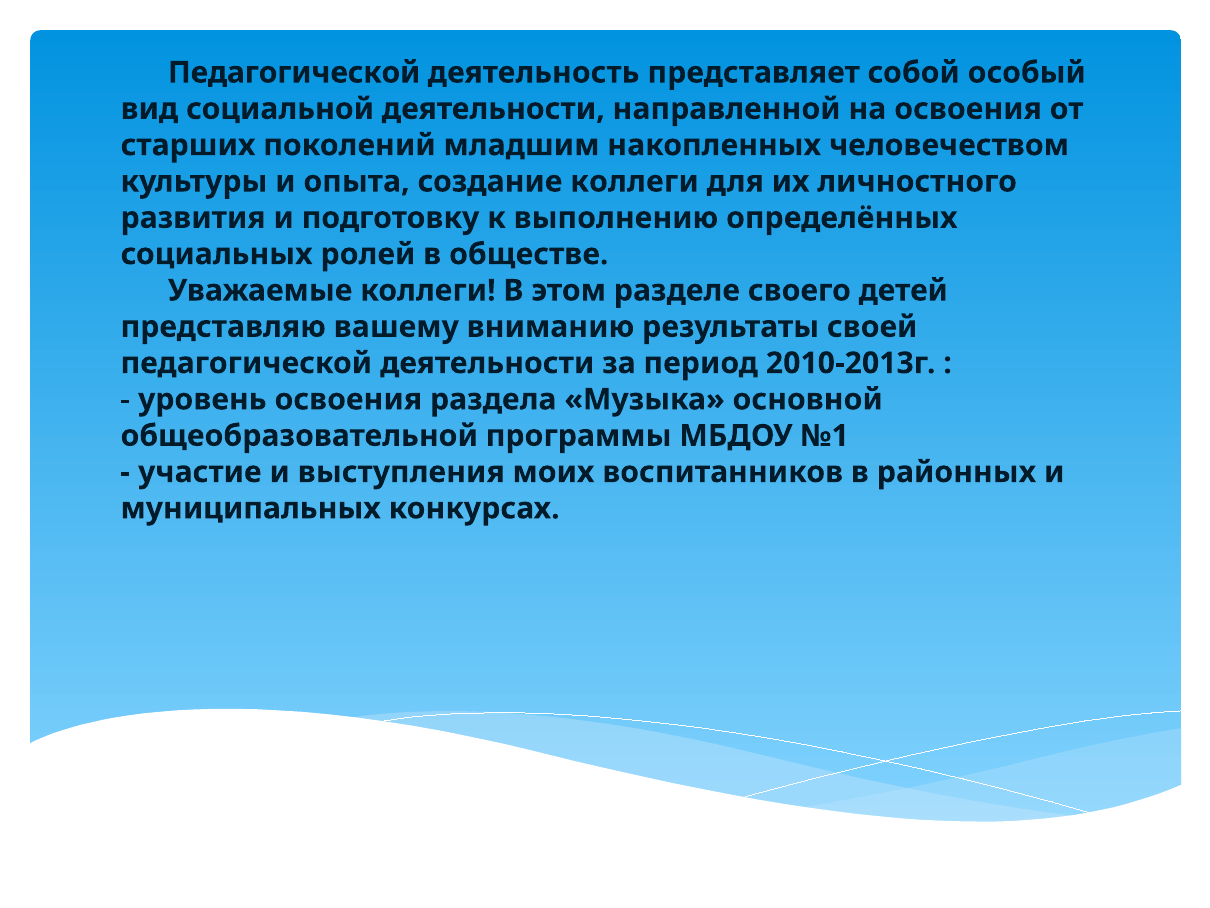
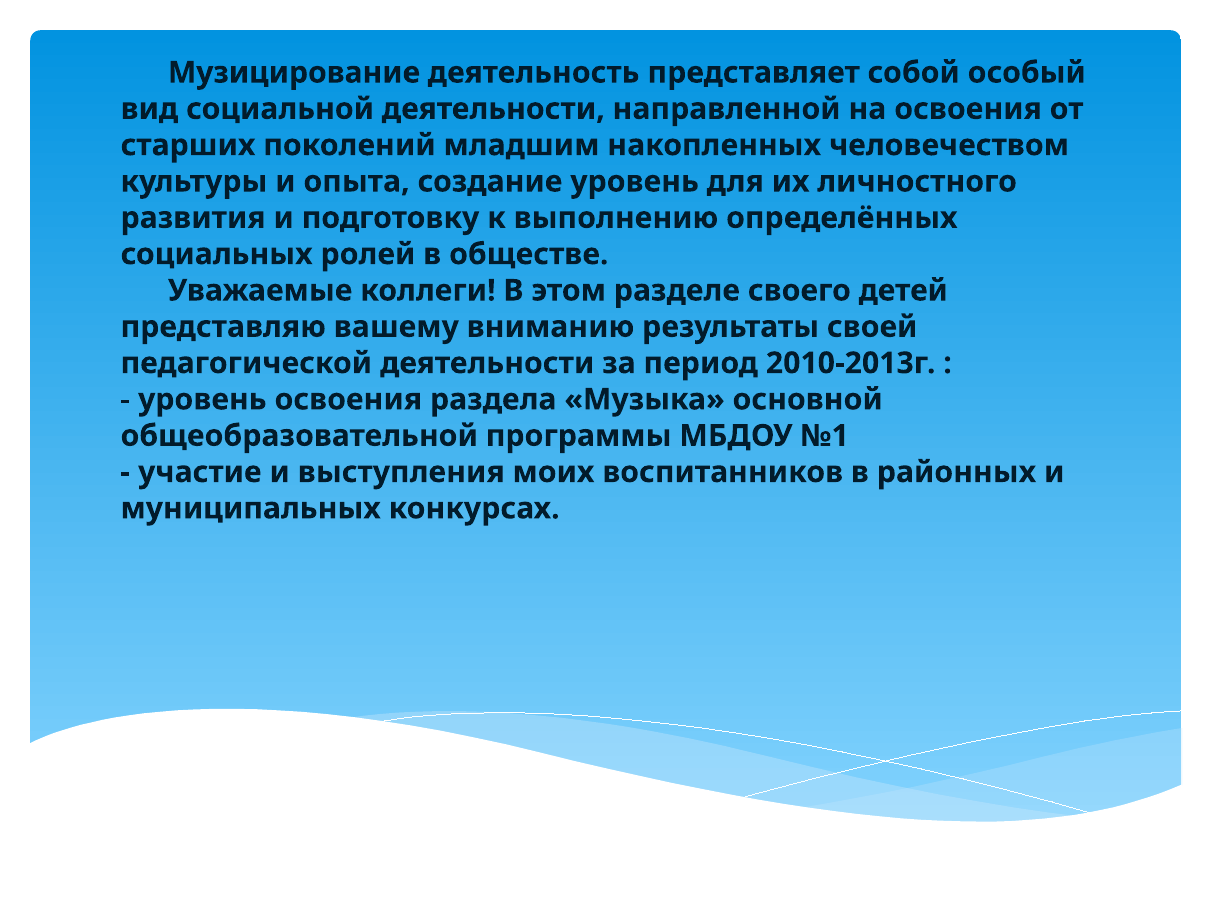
Педагогической at (294, 73): Педагогической -> Музицирование
создание коллеги: коллеги -> уровень
